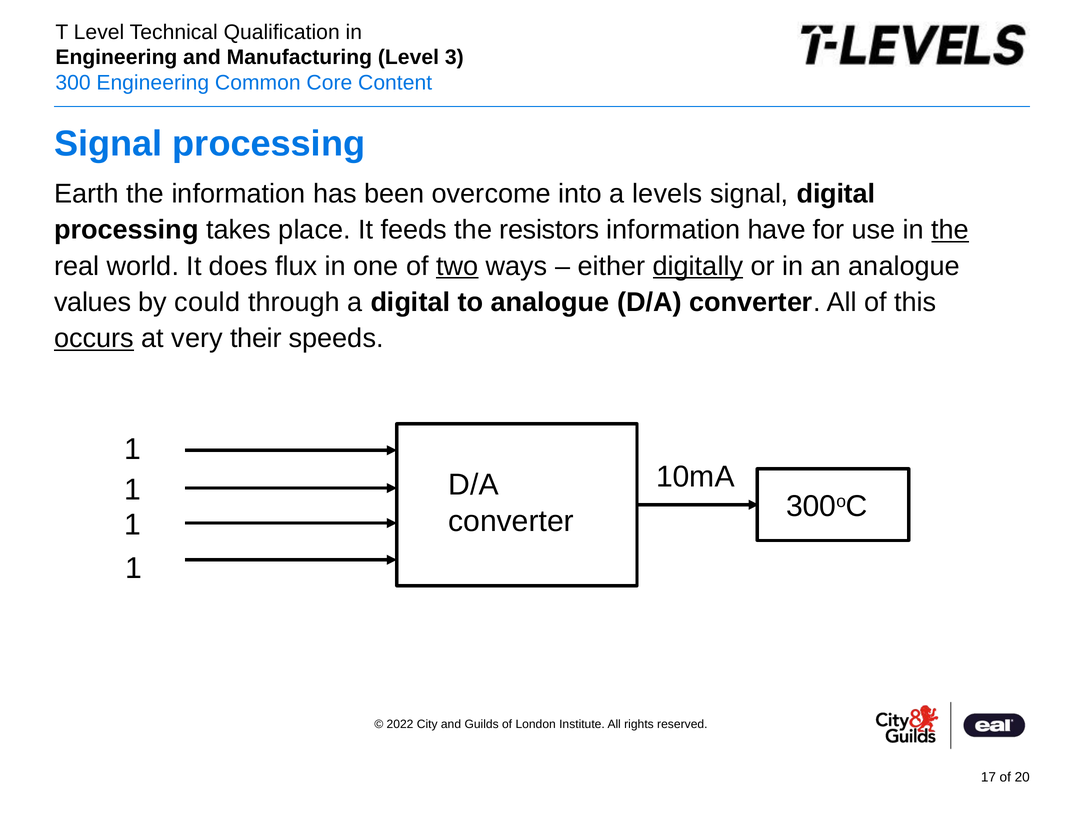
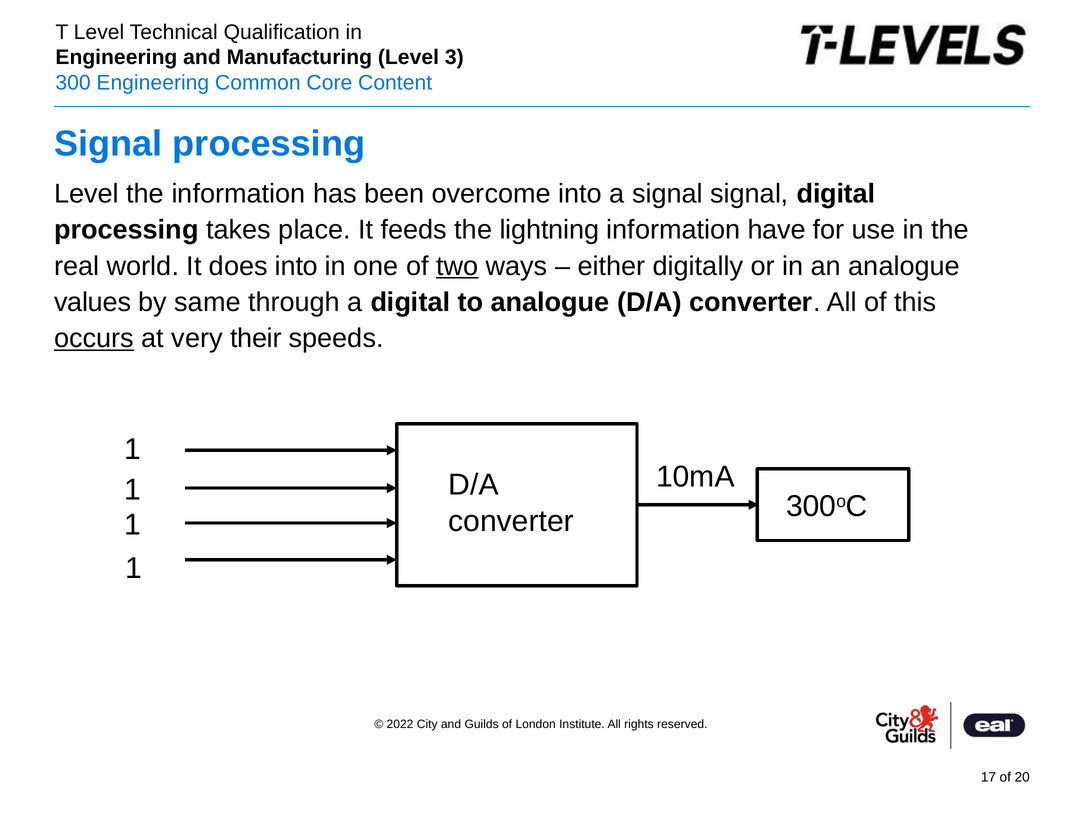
Earth at (87, 194): Earth -> Level
a levels: levels -> signal
resistors: resistors -> lightning
the at (950, 230) underline: present -> none
does flux: flux -> into
digitally underline: present -> none
could: could -> same
